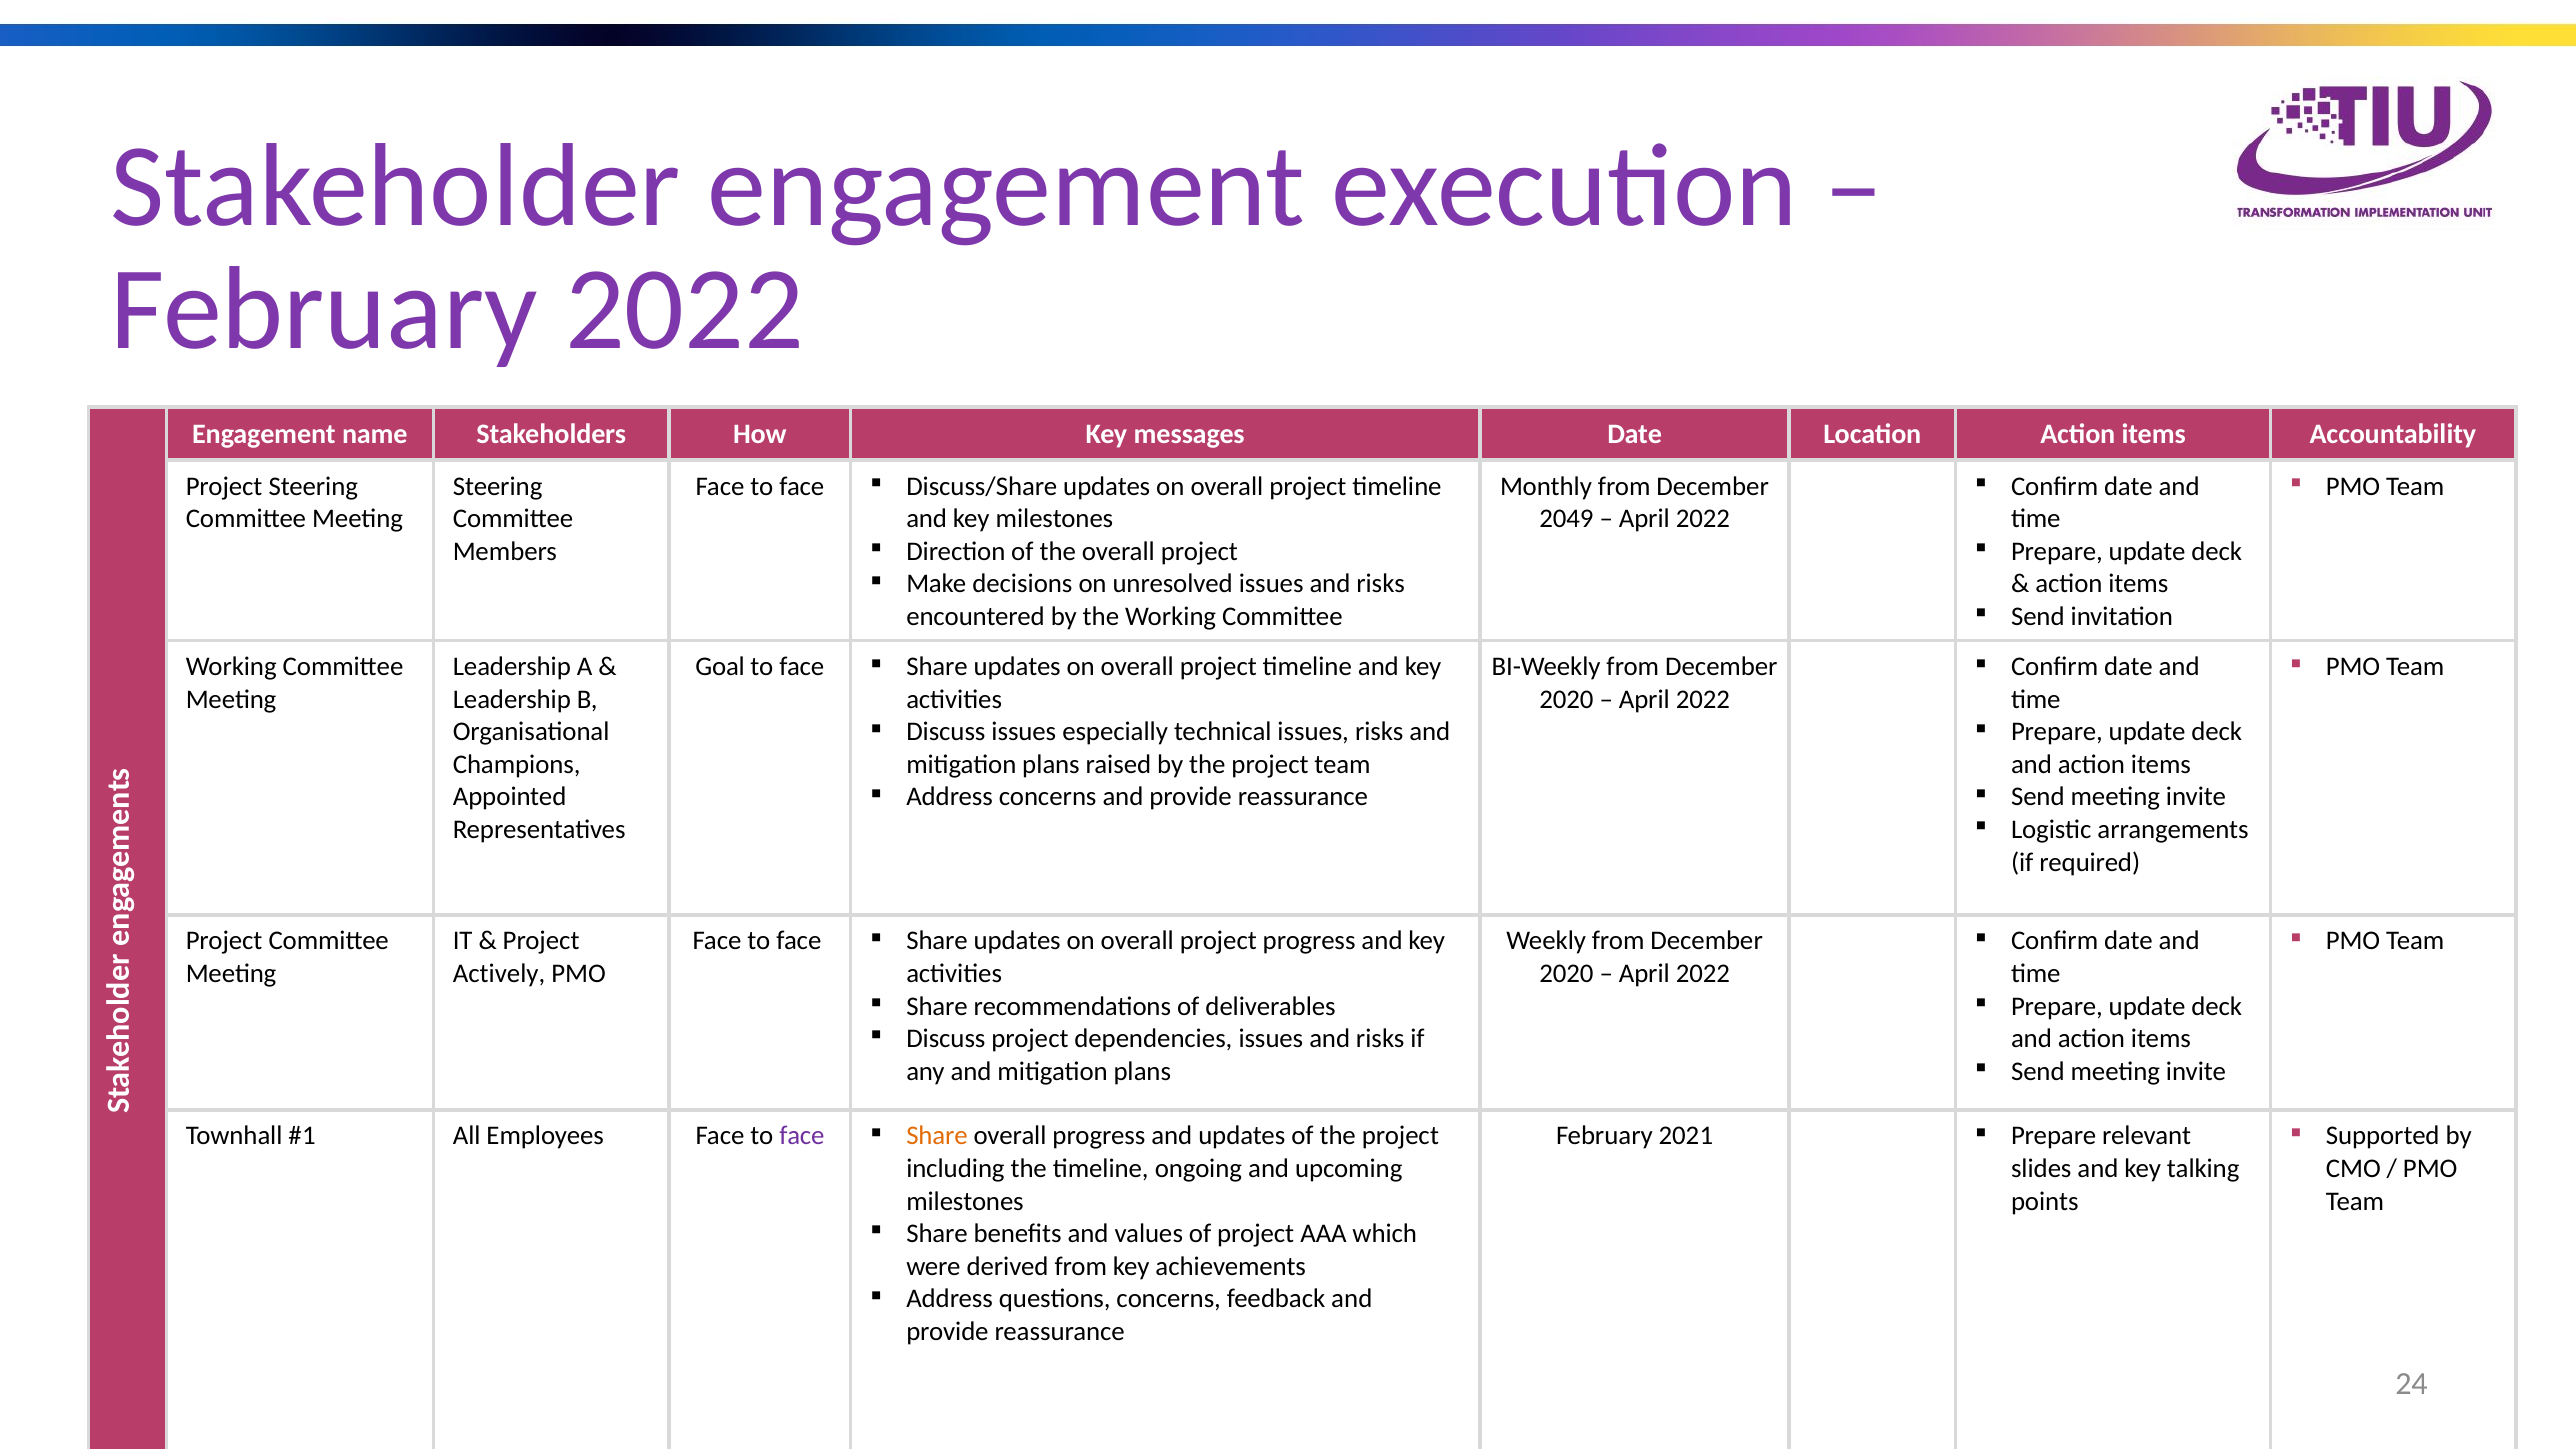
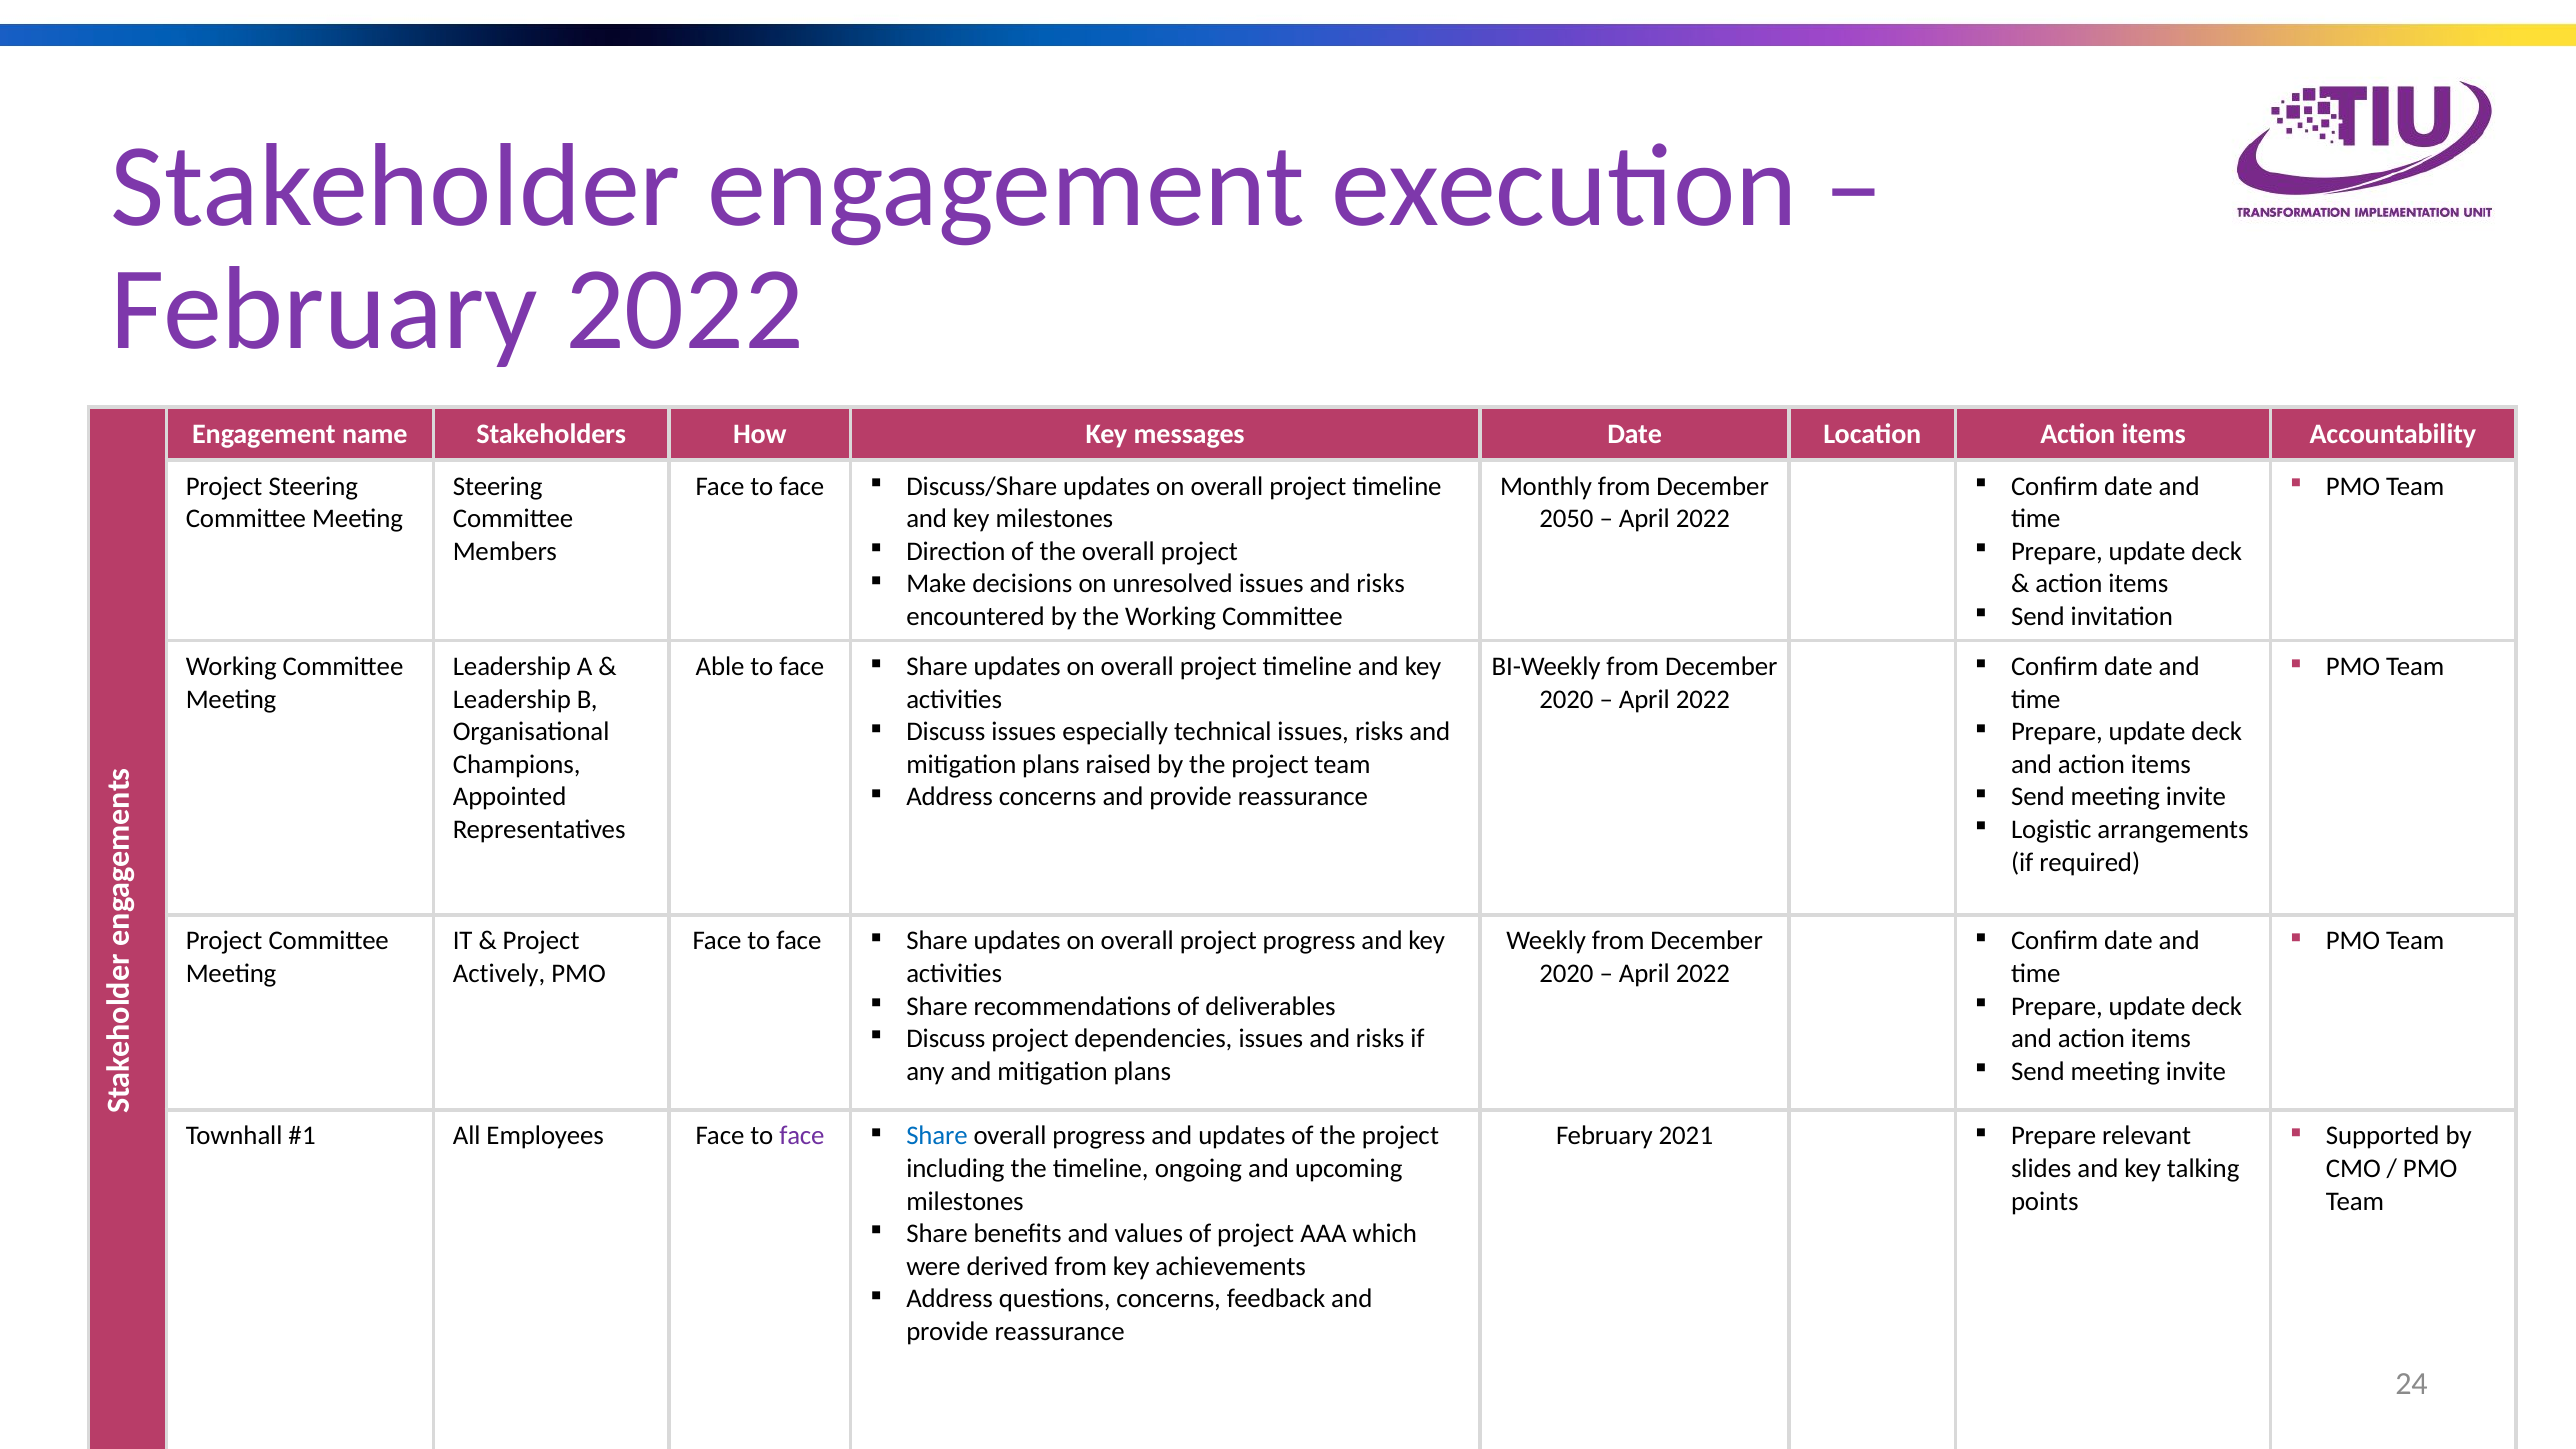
2049: 2049 -> 2050
Goal: Goal -> Able
Share at (937, 1136) colour: orange -> blue
